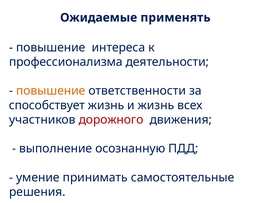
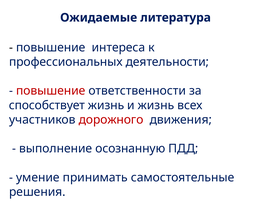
применять: применять -> литература
профессионализма: профессионализма -> профессиональных
повышение at (51, 91) colour: orange -> red
